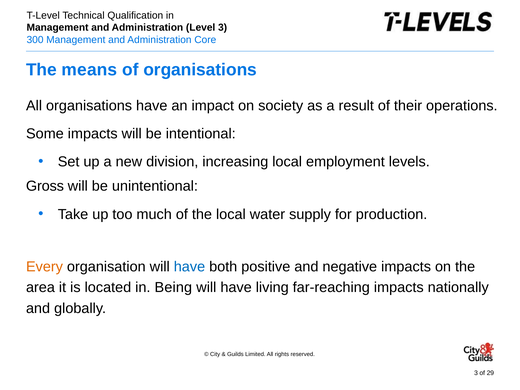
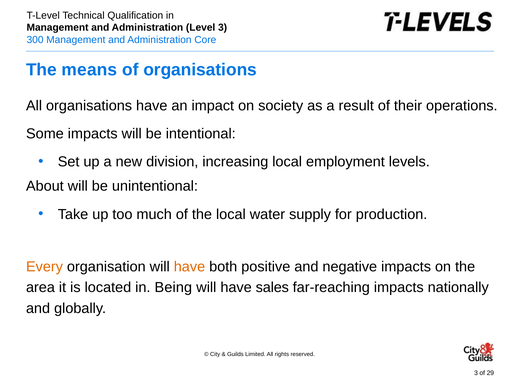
Gross: Gross -> About
have at (189, 267) colour: blue -> orange
living: living -> sales
